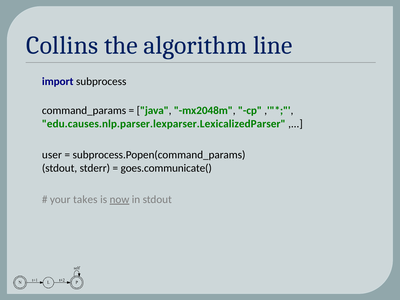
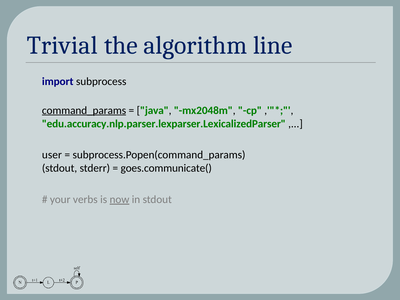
Collins: Collins -> Trivial
command_params underline: none -> present
edu.causes.nlp.parser.lexparser.LexicalizedParser: edu.causes.nlp.parser.lexparser.LexicalizedParser -> edu.accuracy.nlp.parser.lexparser.LexicalizedParser
takes: takes -> verbs
